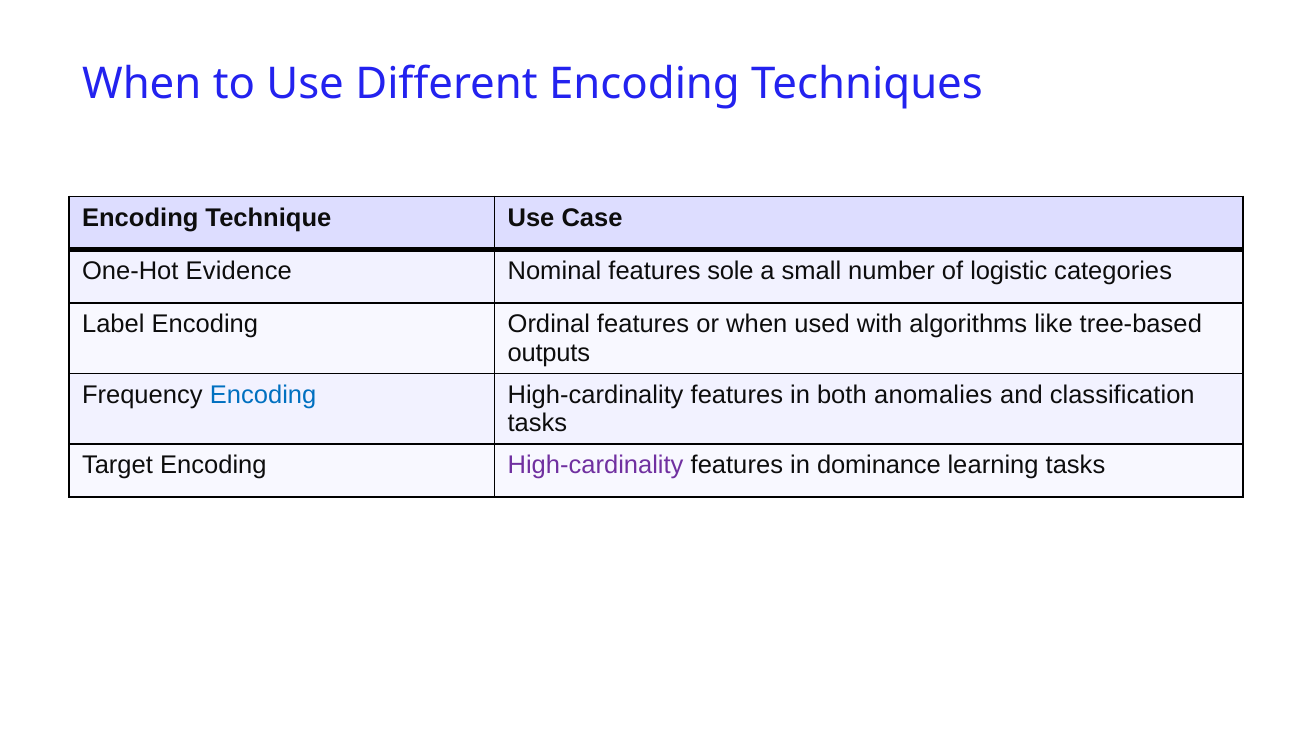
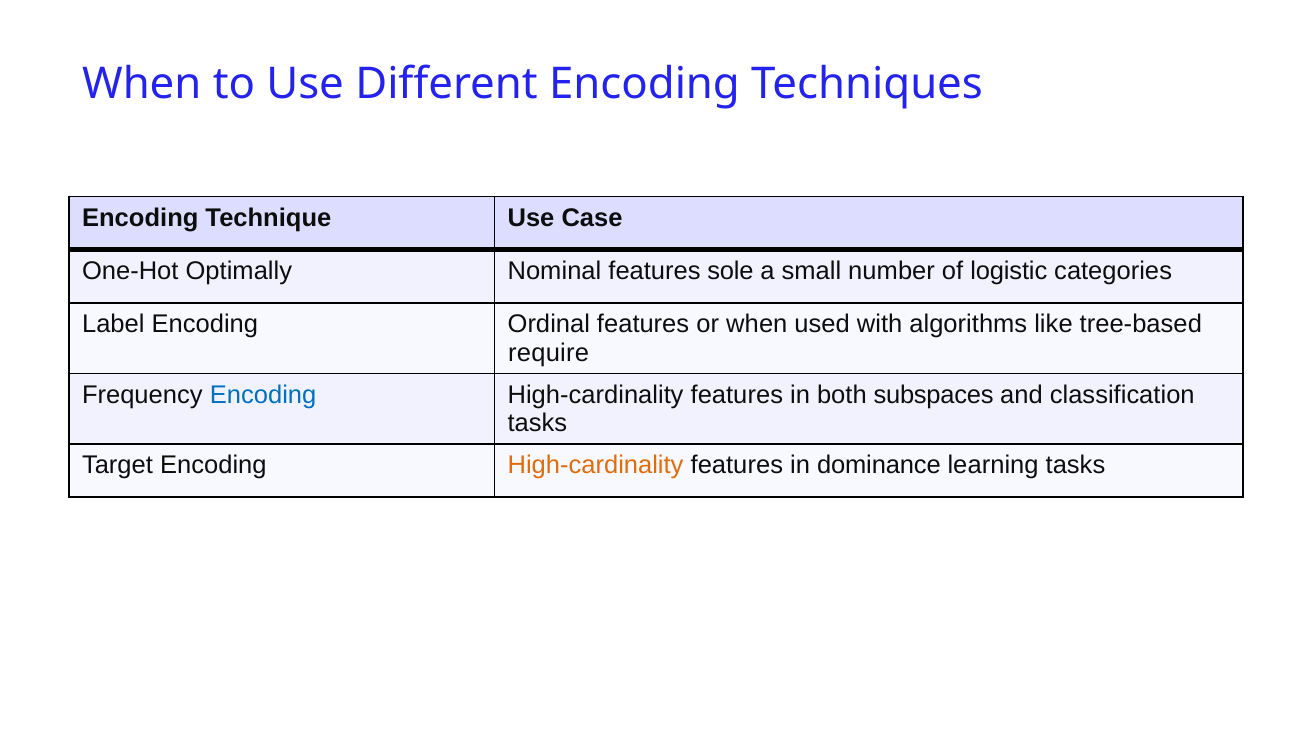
Evidence: Evidence -> Optimally
outputs: outputs -> require
anomalies: anomalies -> subspaces
High-cardinality at (596, 465) colour: purple -> orange
